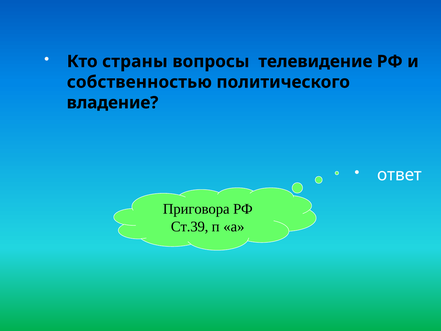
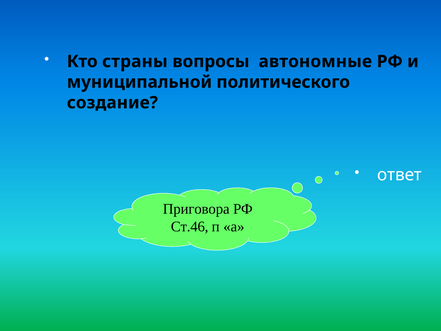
телевидение: телевидение -> автономные
собственностью: собственностью -> муниципальной
владение: владение -> создание
Ст.39: Ст.39 -> Ст.46
